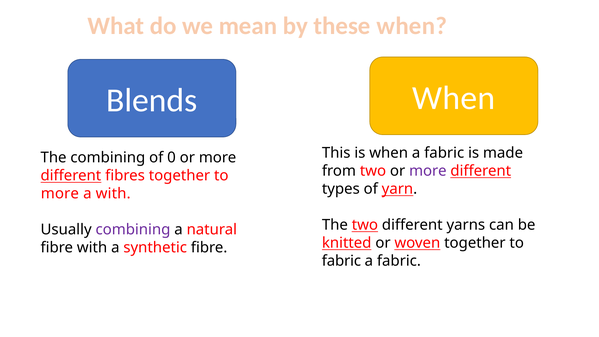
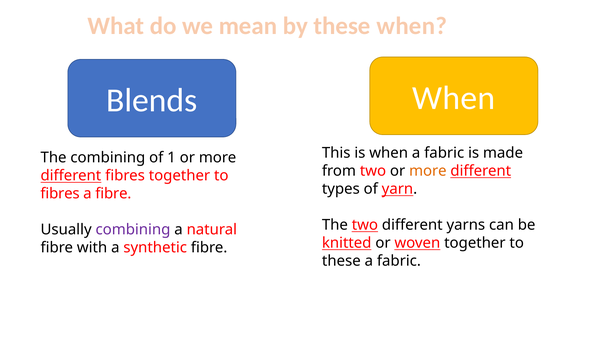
0: 0 -> 1
more at (428, 171) colour: purple -> orange
more at (60, 194): more -> fibres
a with: with -> fibre
fabric at (341, 261): fabric -> these
